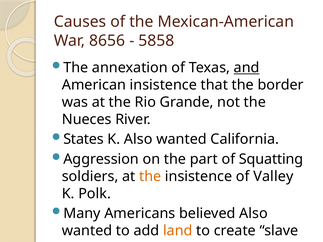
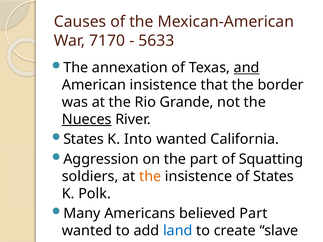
8656: 8656 -> 7170
5858: 5858 -> 5633
Nueces underline: none -> present
K Also: Also -> Into
of Valley: Valley -> States
believed Also: Also -> Part
land colour: orange -> blue
